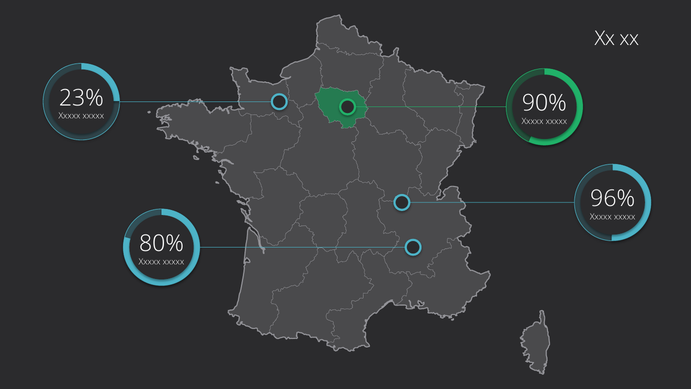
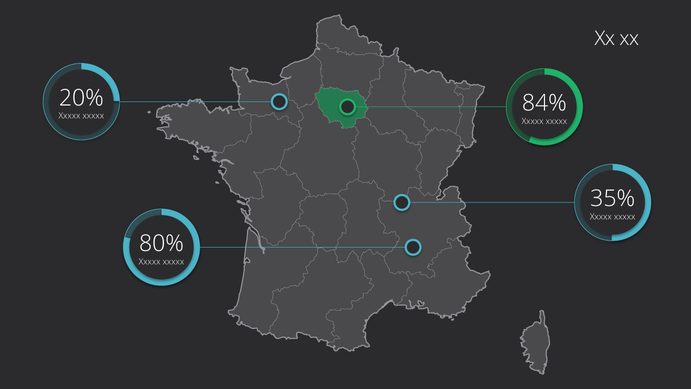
23%: 23% -> 20%
90%: 90% -> 84%
96%: 96% -> 35%
